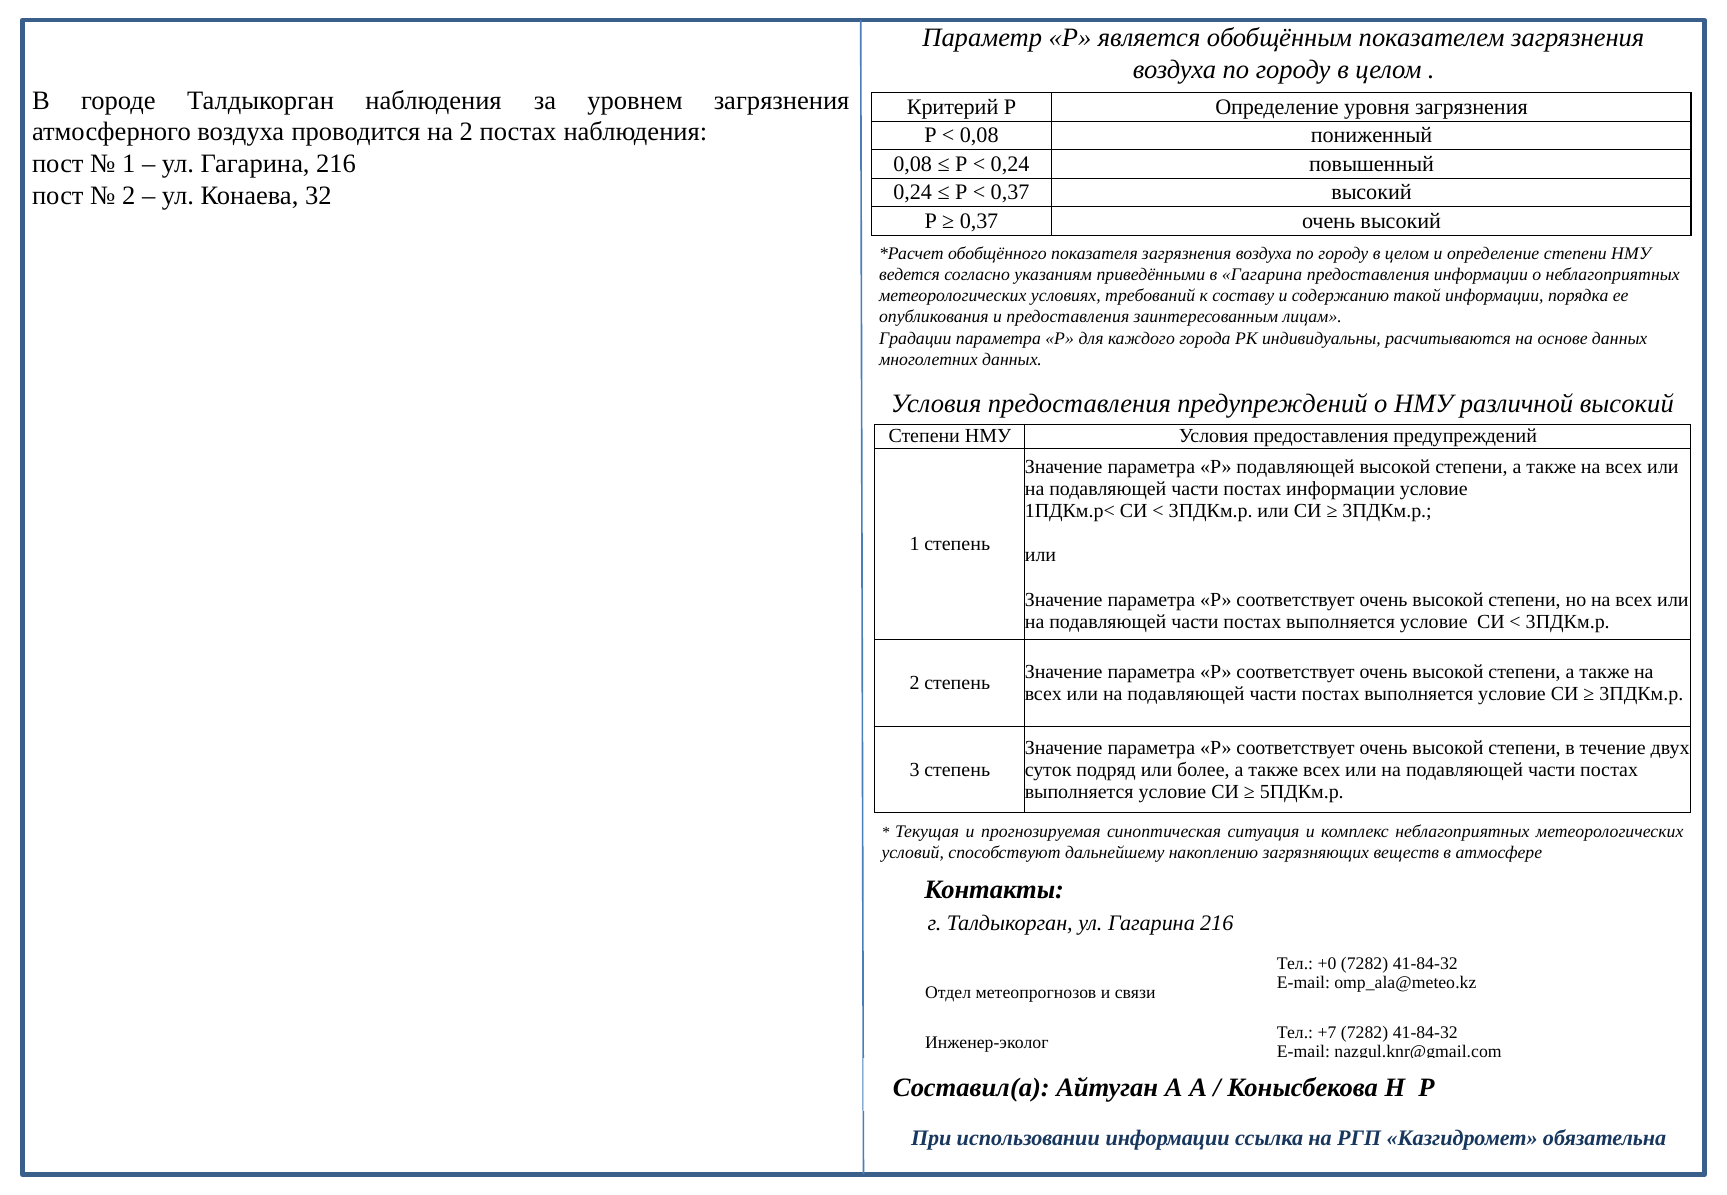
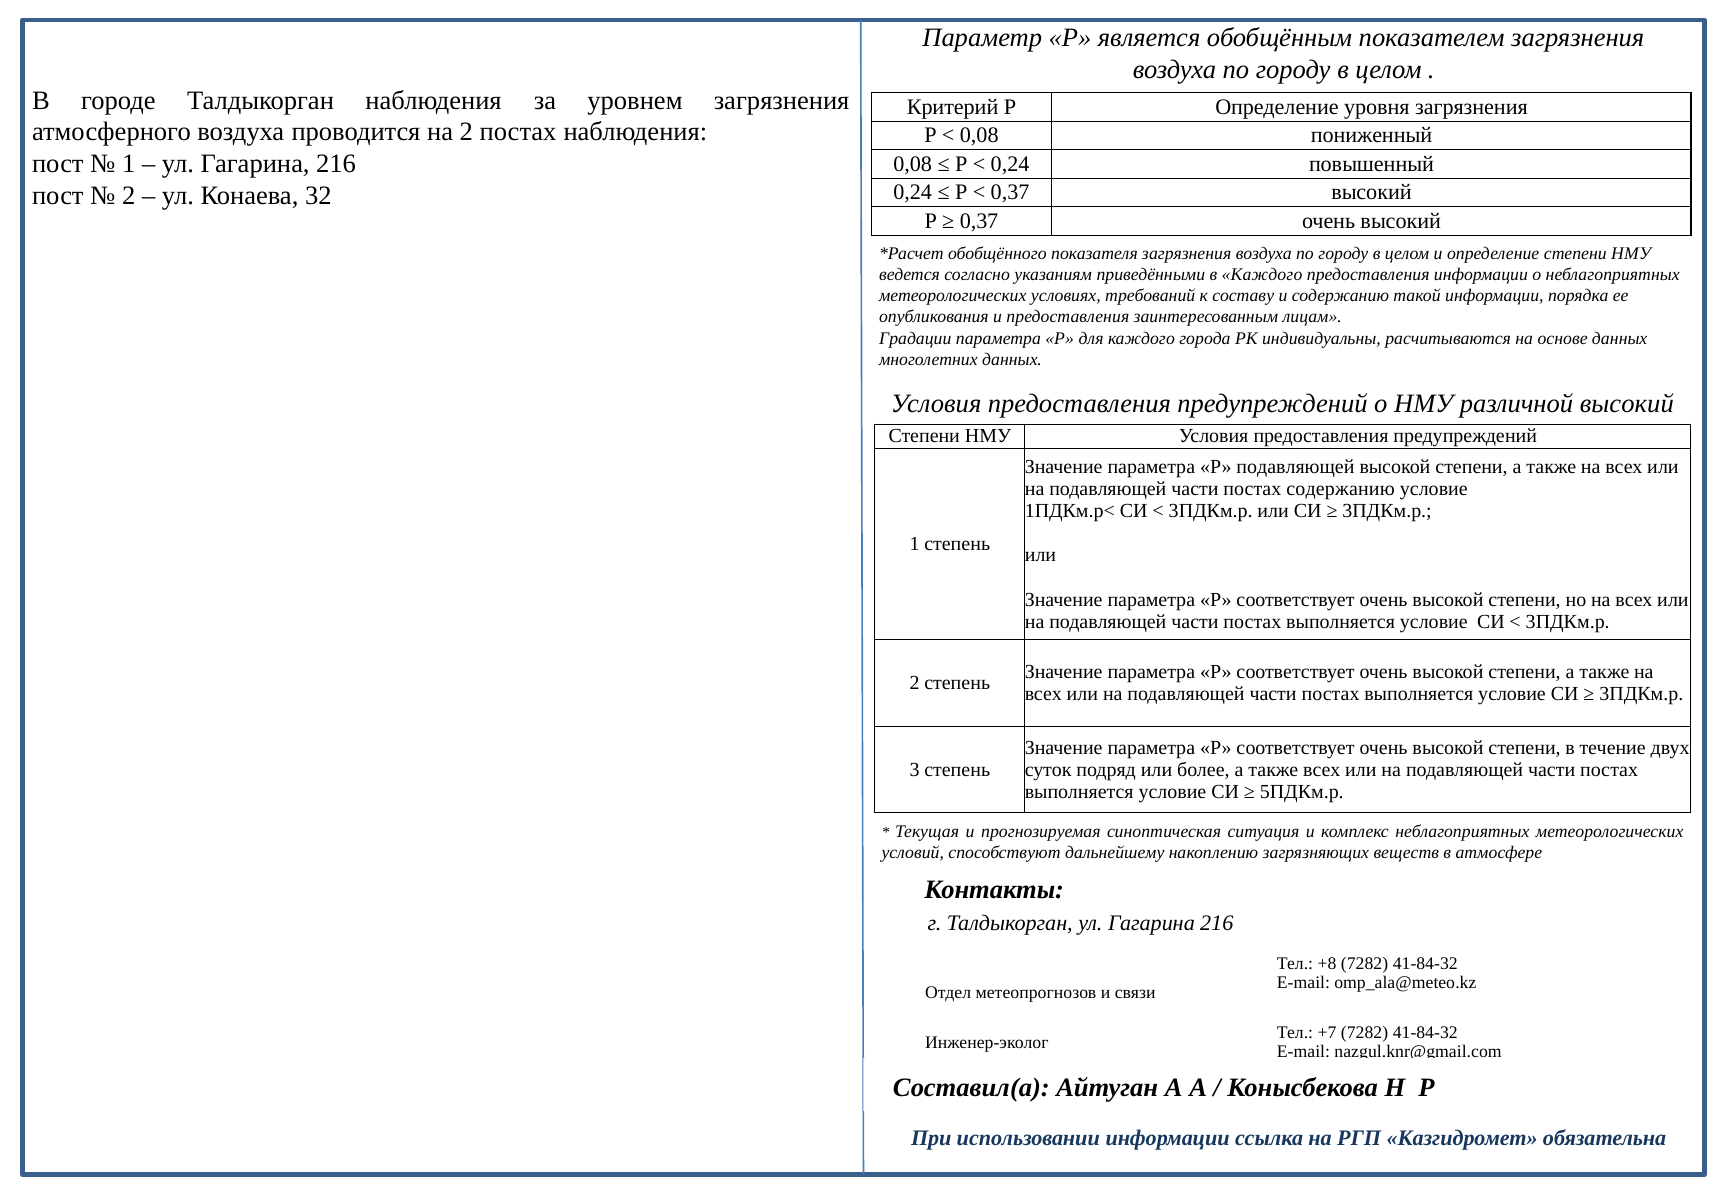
в Гагарина: Гагарина -> Каждого
постах информации: информации -> содержанию
+0: +0 -> +8
